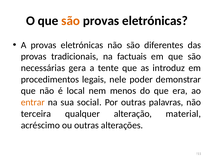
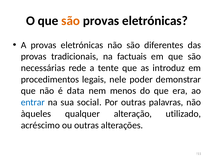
gera: gera -> rede
local: local -> data
entrar colour: orange -> blue
terceira: terceira -> àqueles
material: material -> utilizado
